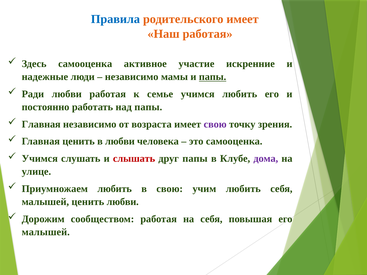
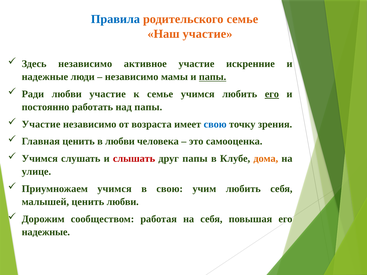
родительского имеет: имеет -> семье
Наш работая: работая -> участие
Здесь самооценка: самооценка -> независимо
любви работая: работая -> участие
его at (272, 94) underline: none -> present
Главная at (41, 124): Главная -> Участие
свою at (215, 124) colour: purple -> blue
дома colour: purple -> orange
Приумножаем любить: любить -> учимся
малышей at (46, 232): малышей -> надежные
